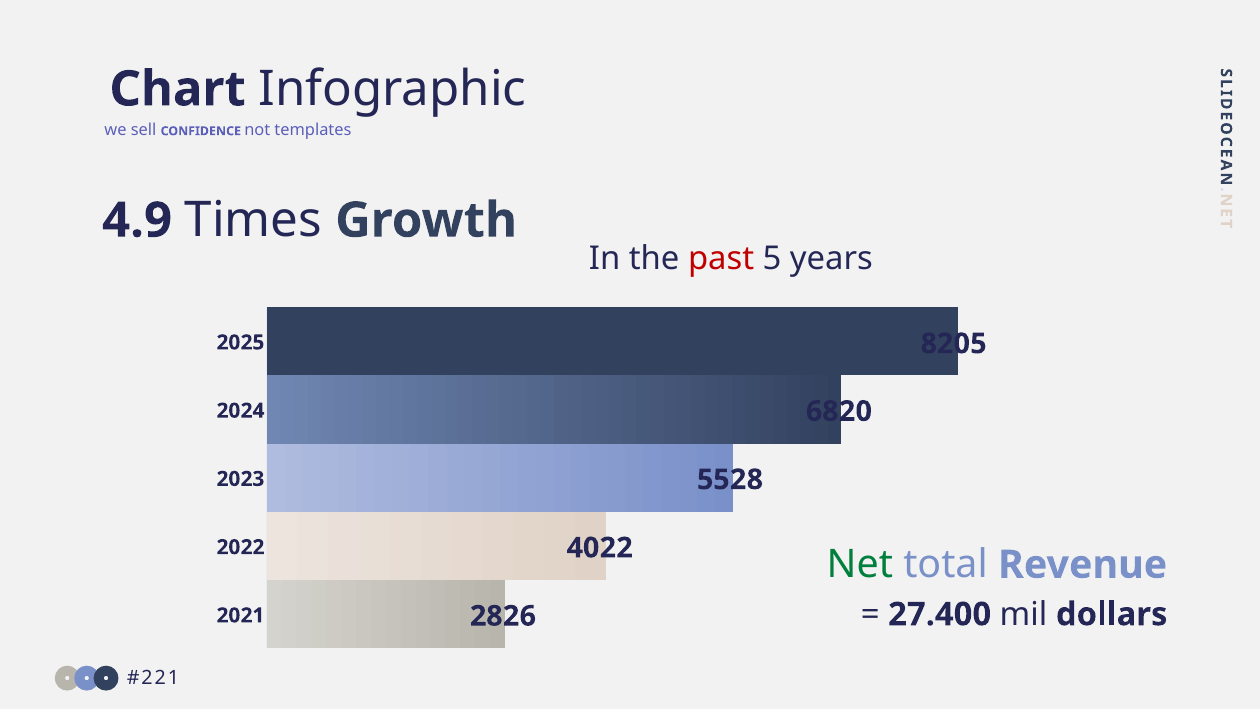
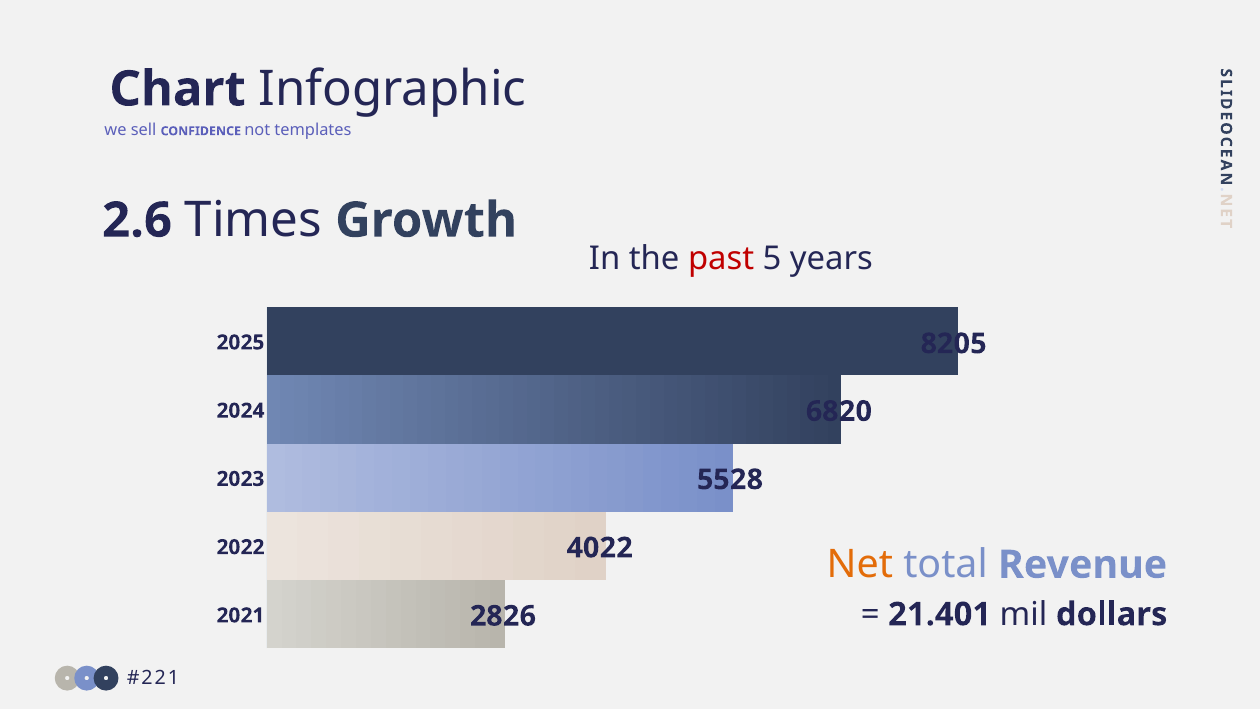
4.9: 4.9 -> 2.6
Net colour: green -> orange
27.400: 27.400 -> 21.401
